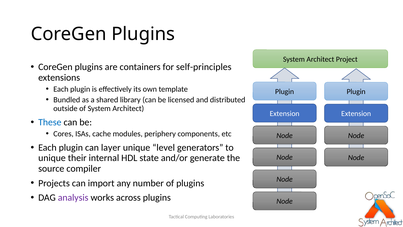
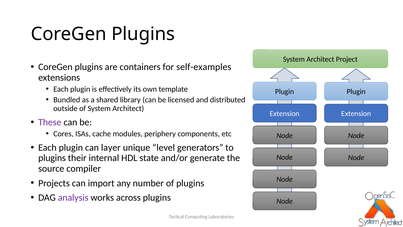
self-principles: self-principles -> self-examples
These colour: blue -> purple
unique at (52, 158): unique -> plugins
